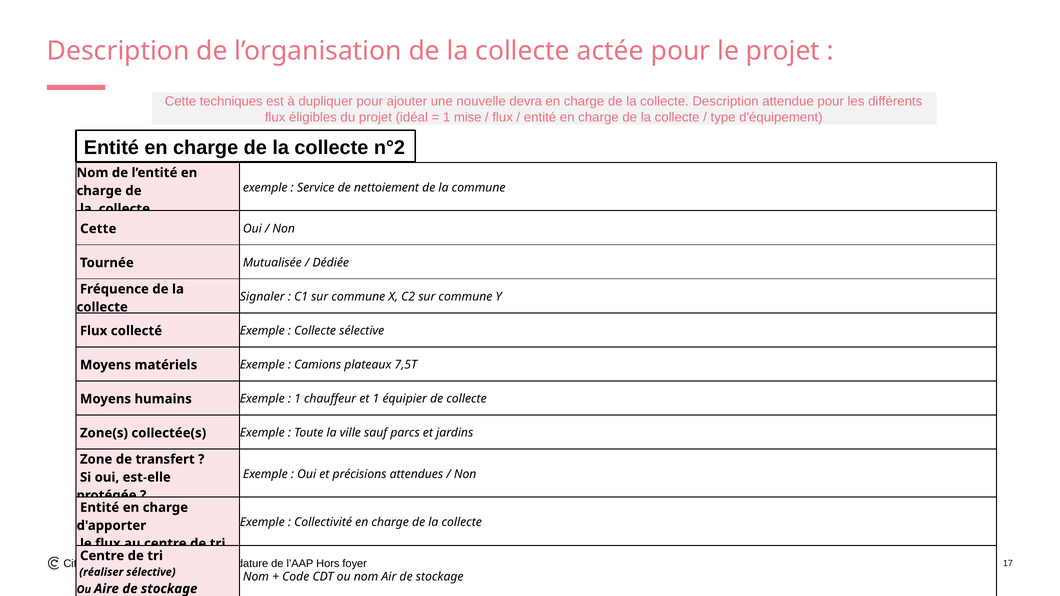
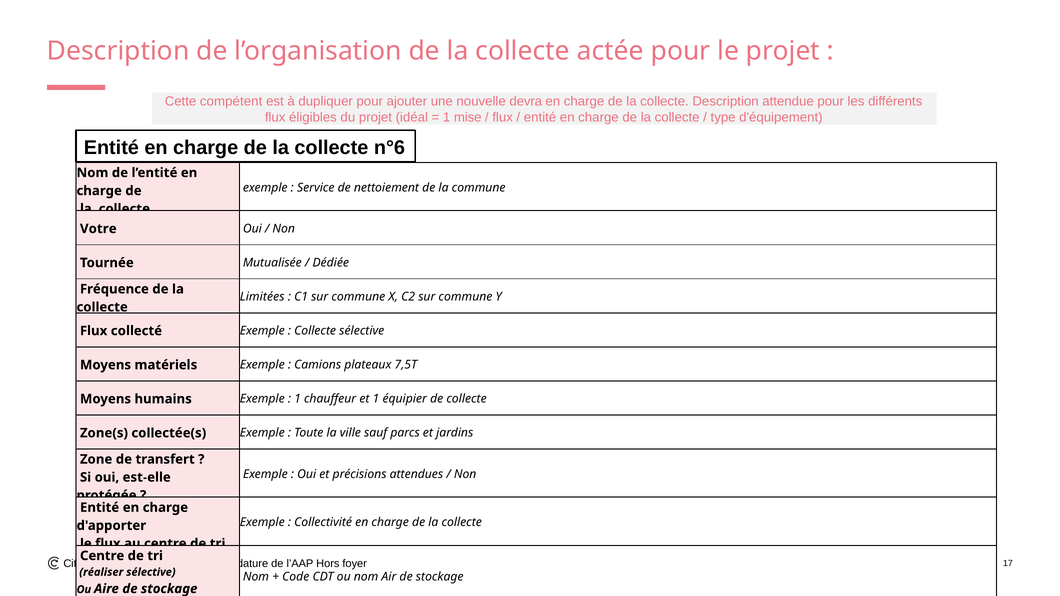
techniques: techniques -> compétent
n°2: n°2 -> n°6
Cette at (98, 229): Cette -> Votre
Signaler: Signaler -> Limitées
